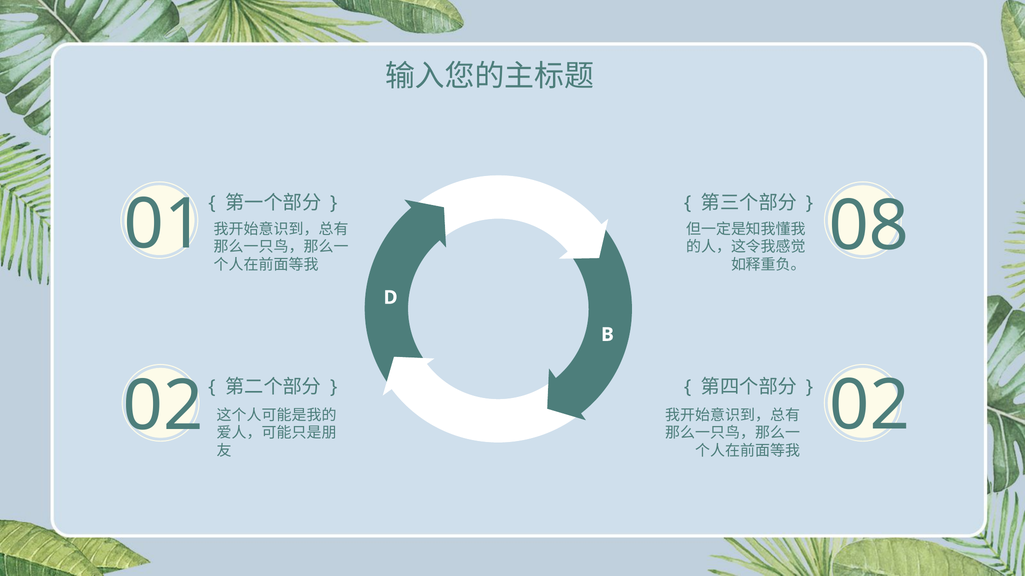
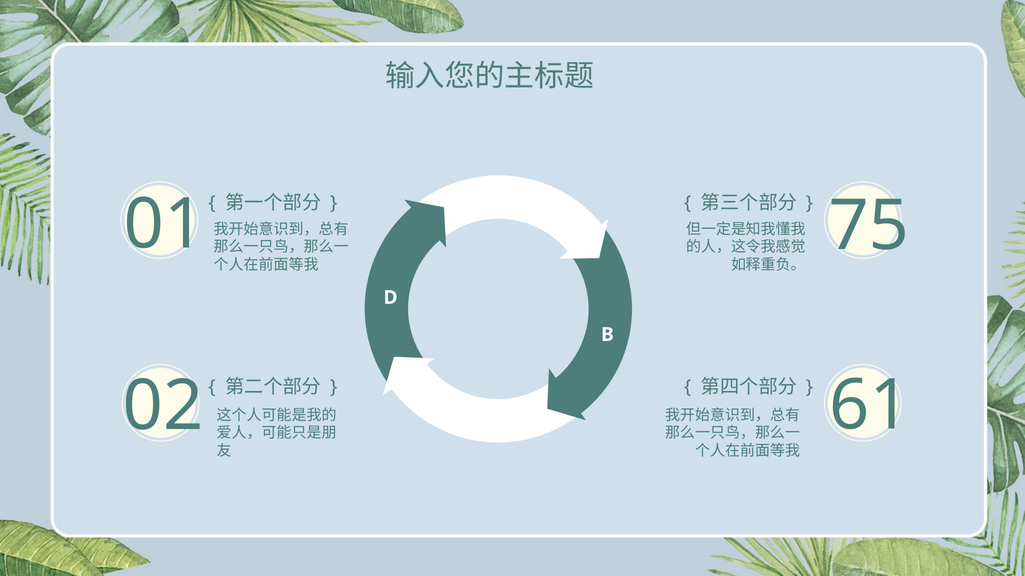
08: 08 -> 75
02 at (870, 406): 02 -> 61
